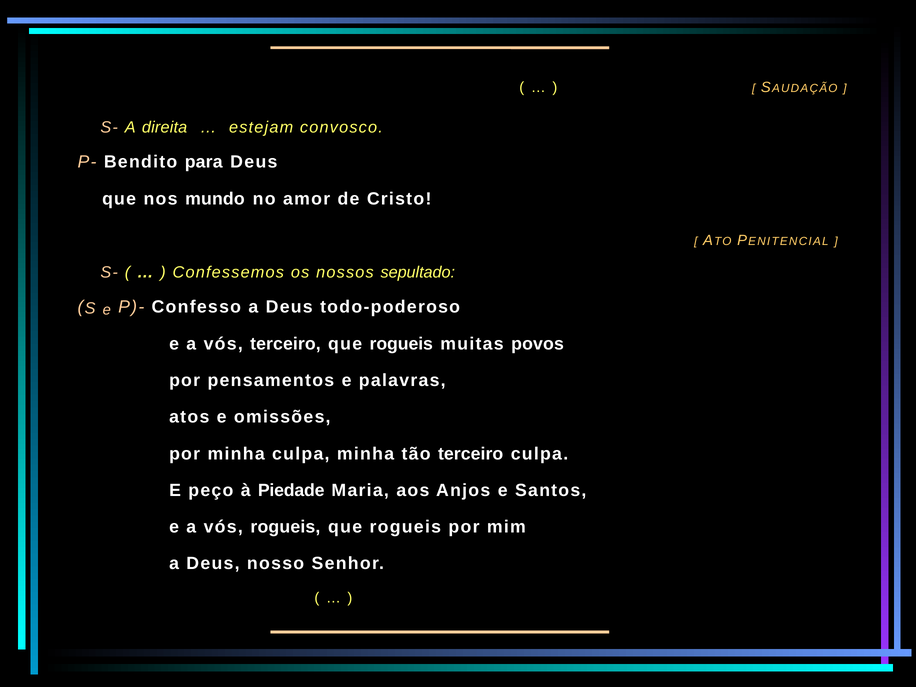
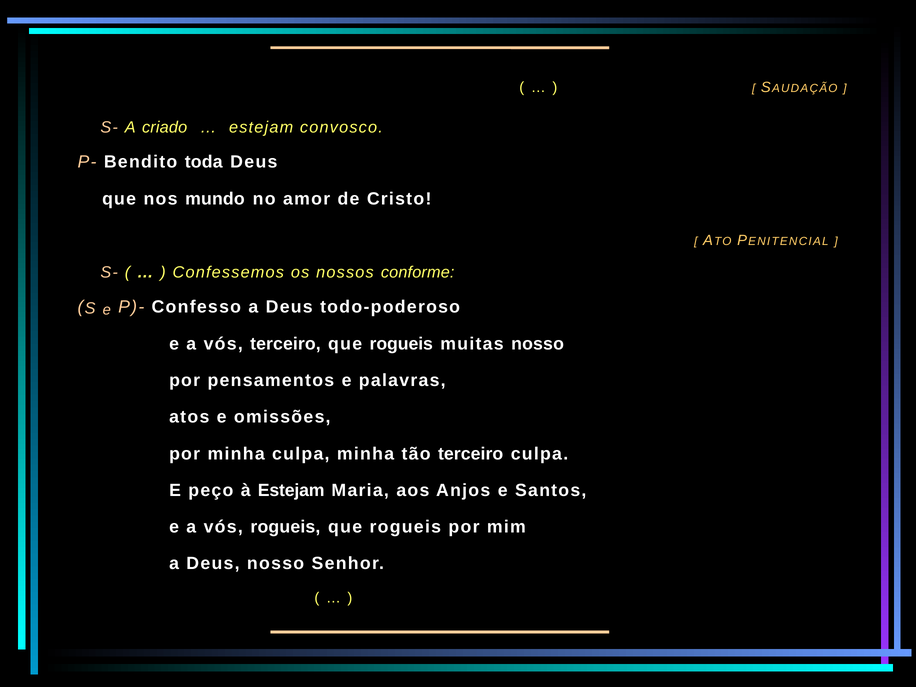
direita: direita -> criado
para: para -> toda
sepultado: sepultado -> conforme
muitas povos: povos -> nosso
à Piedade: Piedade -> Estejam
